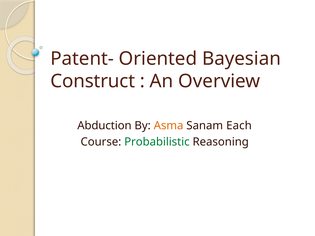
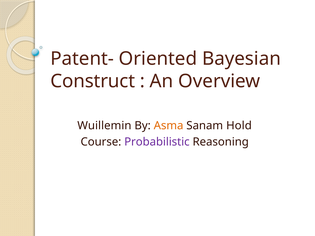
Abduction: Abduction -> Wuillemin
Each: Each -> Hold
Probabilistic colour: green -> purple
